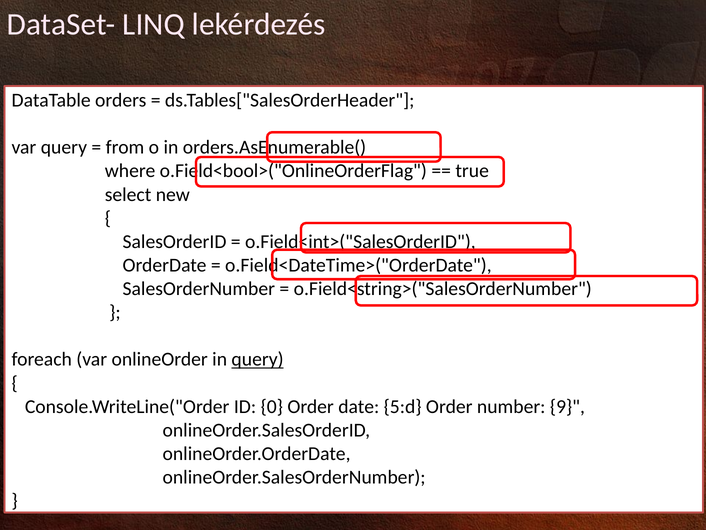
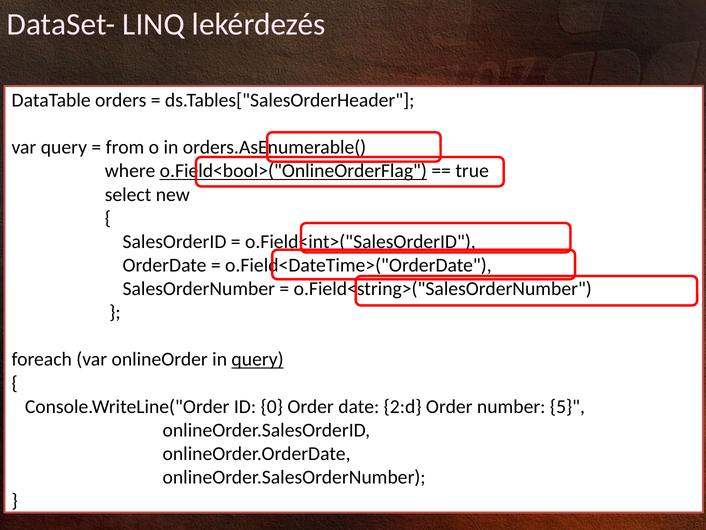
o.Field<bool>("OnlineOrderFlag underline: none -> present
5:d: 5:d -> 2:d
9: 9 -> 5
